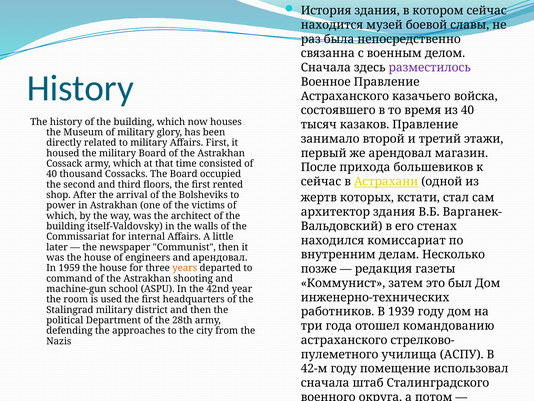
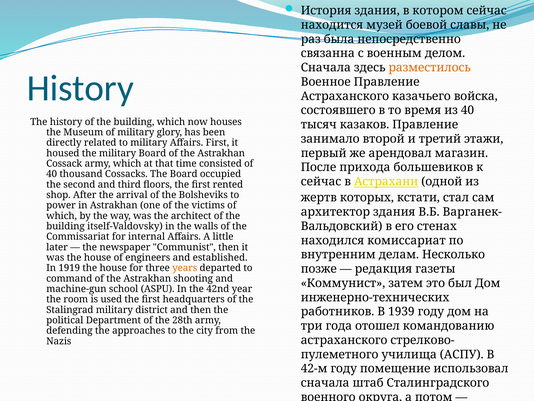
разместилось colour: purple -> orange
and арендовал: арендовал -> established
1959: 1959 -> 1919
